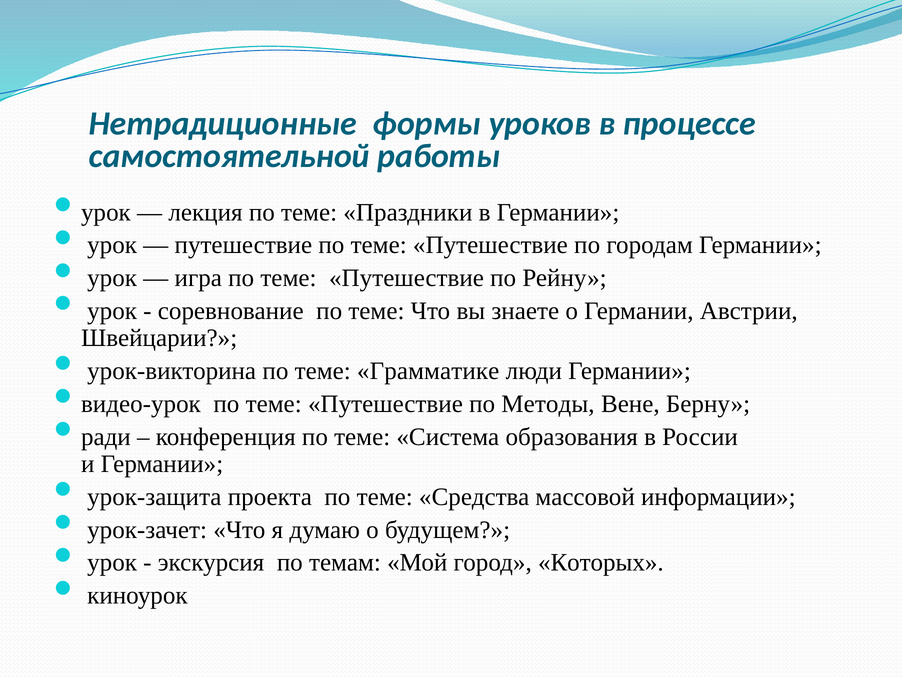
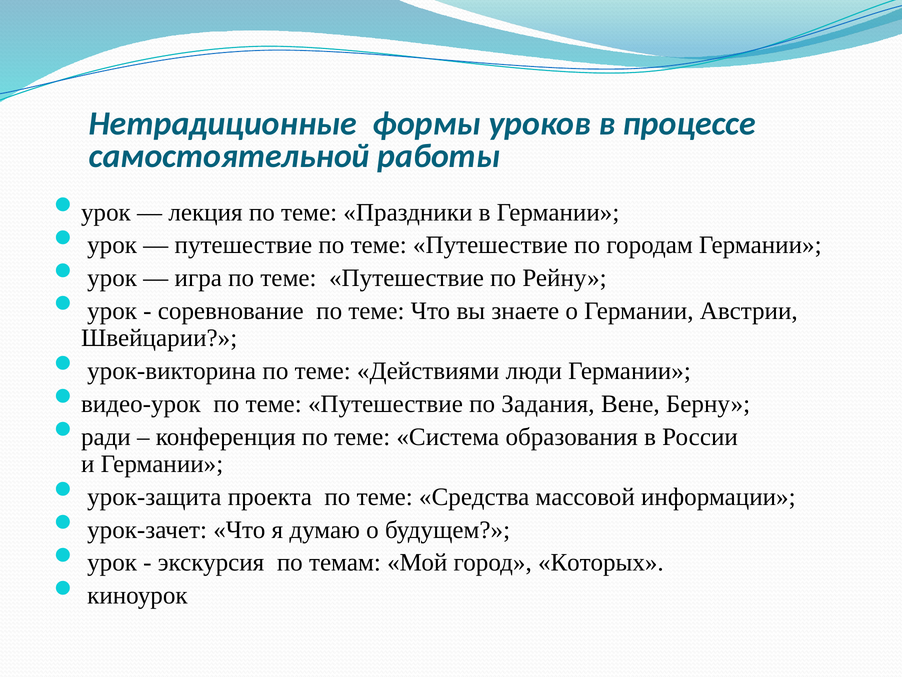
Грамматике: Грамматике -> Действиями
Методы: Методы -> Задания
